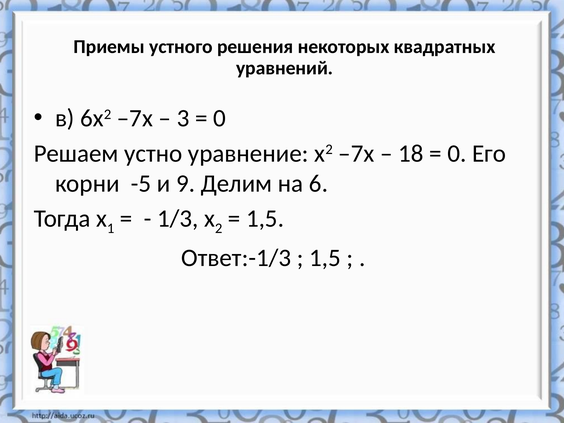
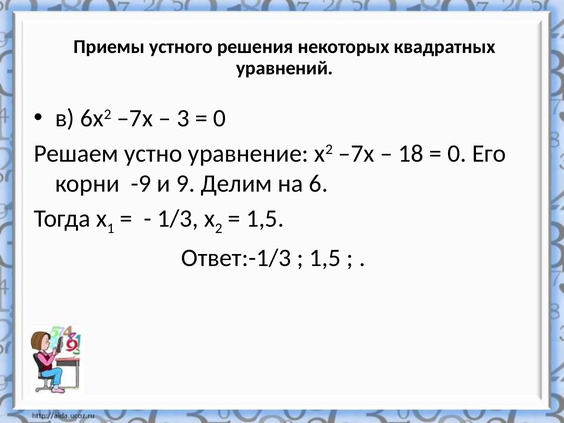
-5: -5 -> -9
